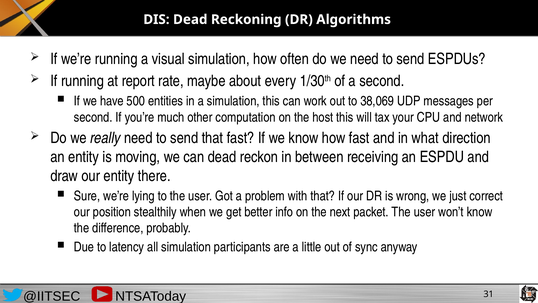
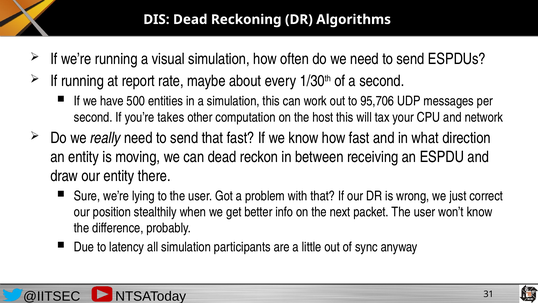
38,069: 38,069 -> 95,706
much: much -> takes
